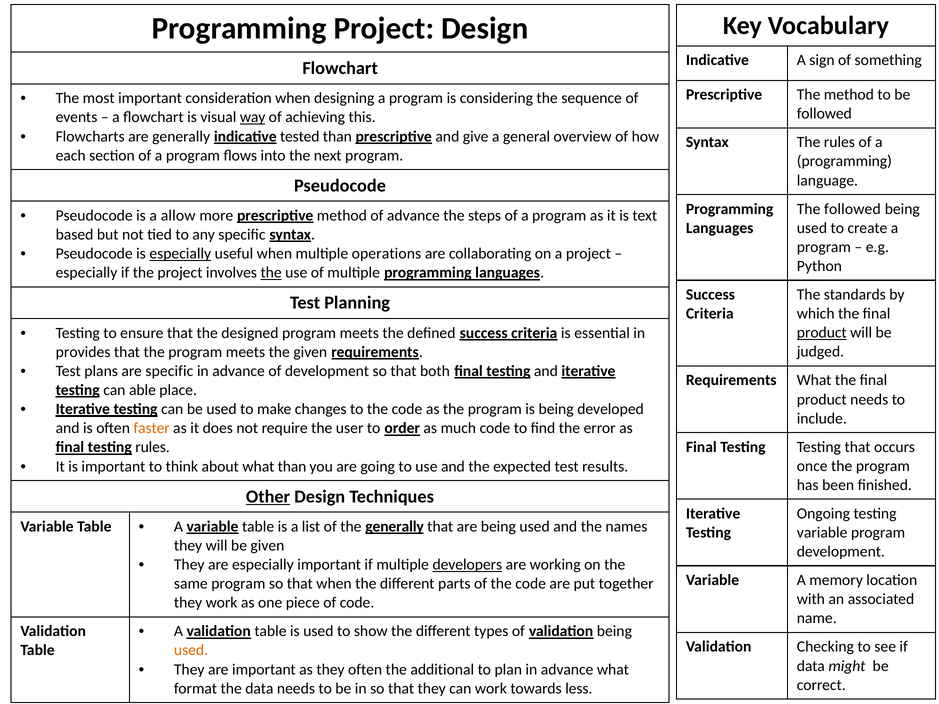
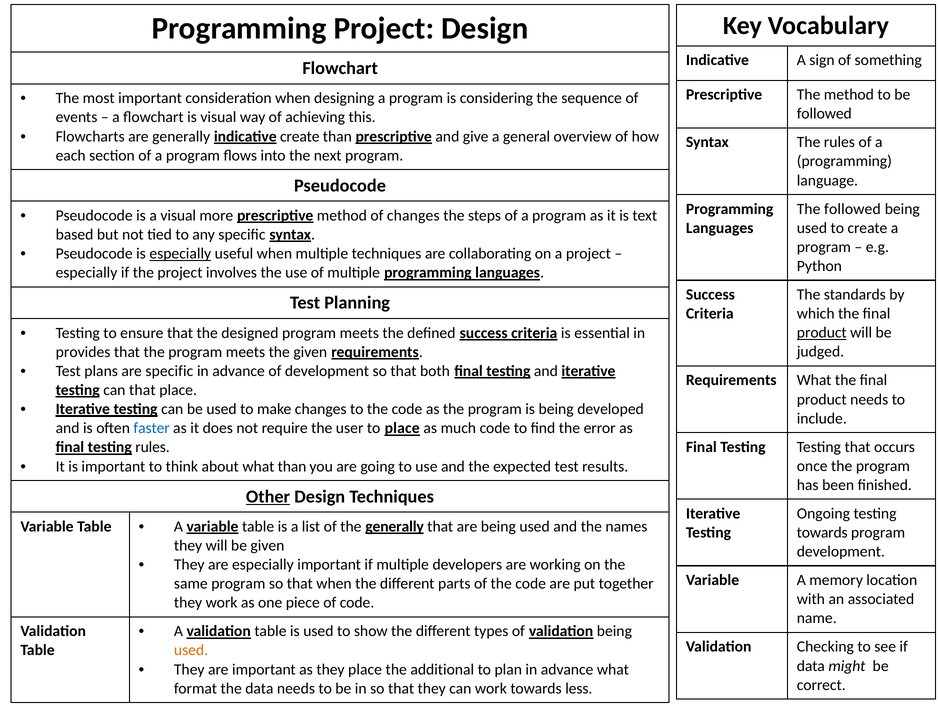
way underline: present -> none
indicative tested: tested -> create
a allow: allow -> visual
of advance: advance -> changes
multiple operations: operations -> techniques
the at (271, 273) underline: present -> none
can able: able -> that
faster colour: orange -> blue
to order: order -> place
variable at (822, 533): variable -> towards
developers underline: present -> none
they often: often -> place
